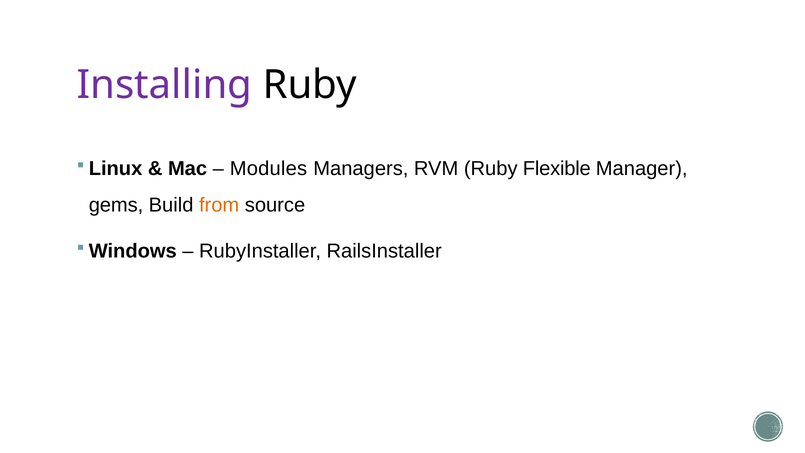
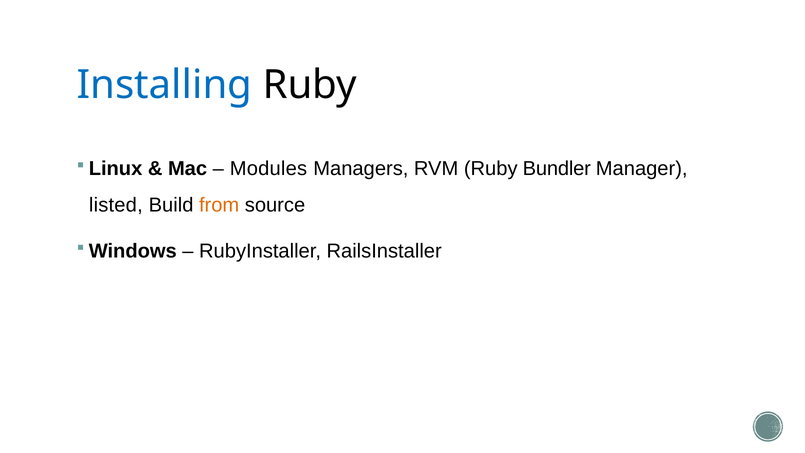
Installing colour: purple -> blue
Flexible: Flexible -> Bundler
gems: gems -> listed
